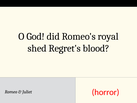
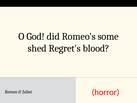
royal: royal -> some
